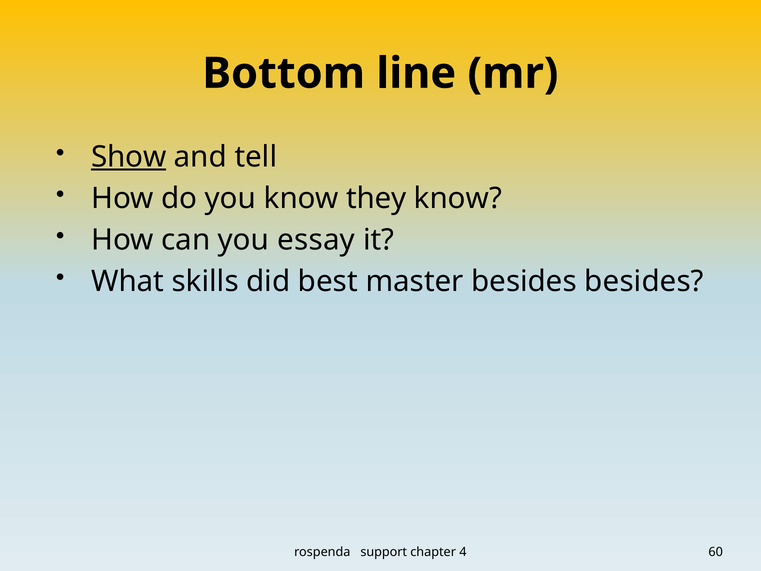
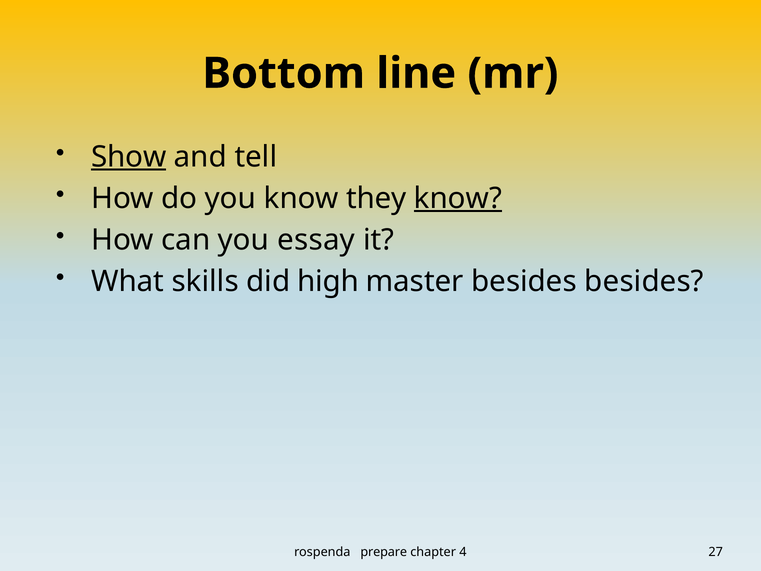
know at (458, 198) underline: none -> present
best: best -> high
support: support -> prepare
60: 60 -> 27
